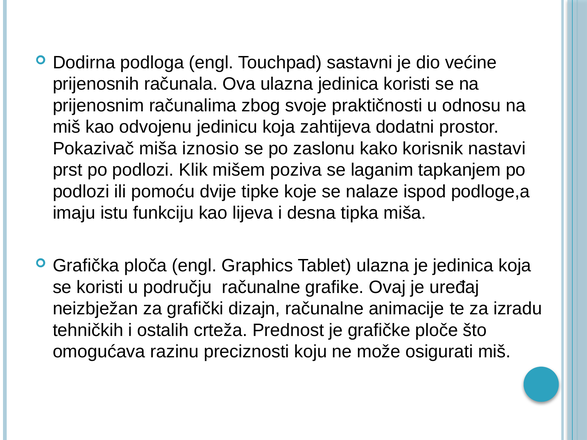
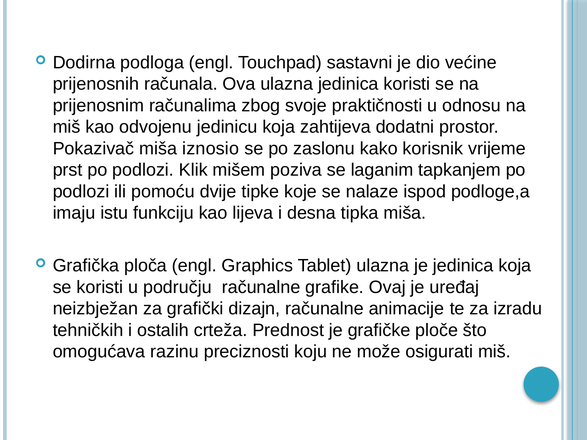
nastavi: nastavi -> vrijeme
